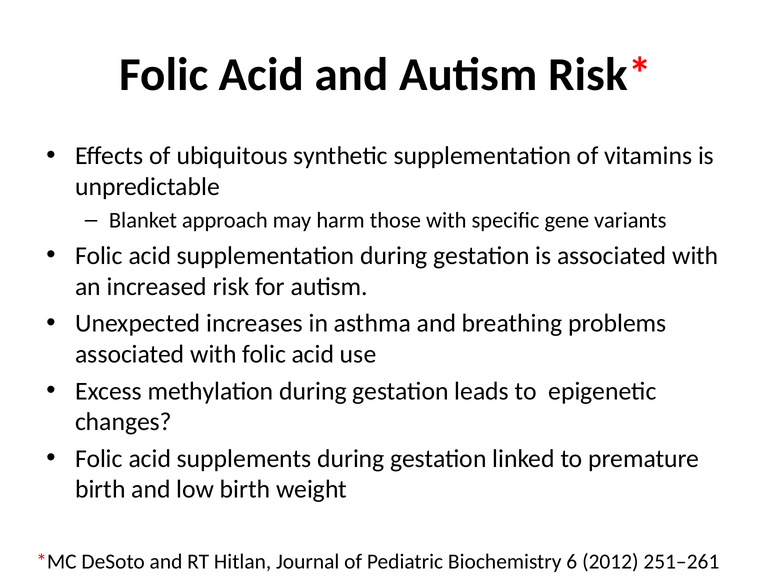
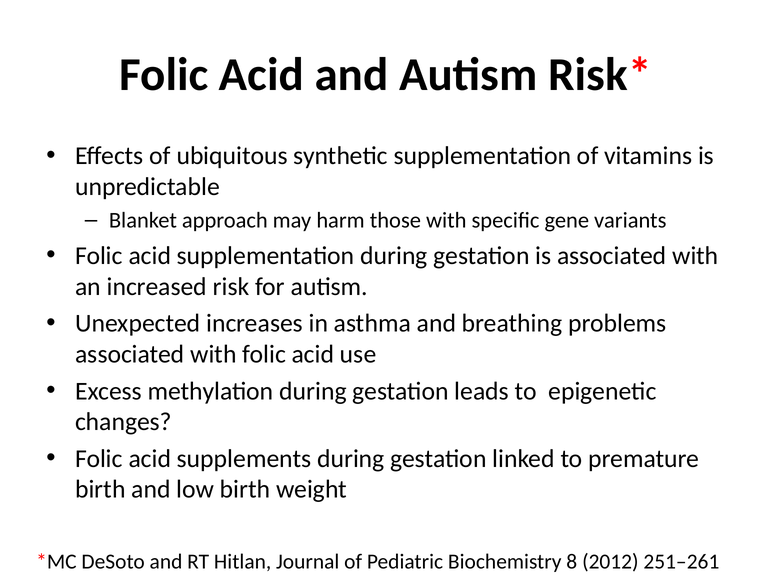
6: 6 -> 8
